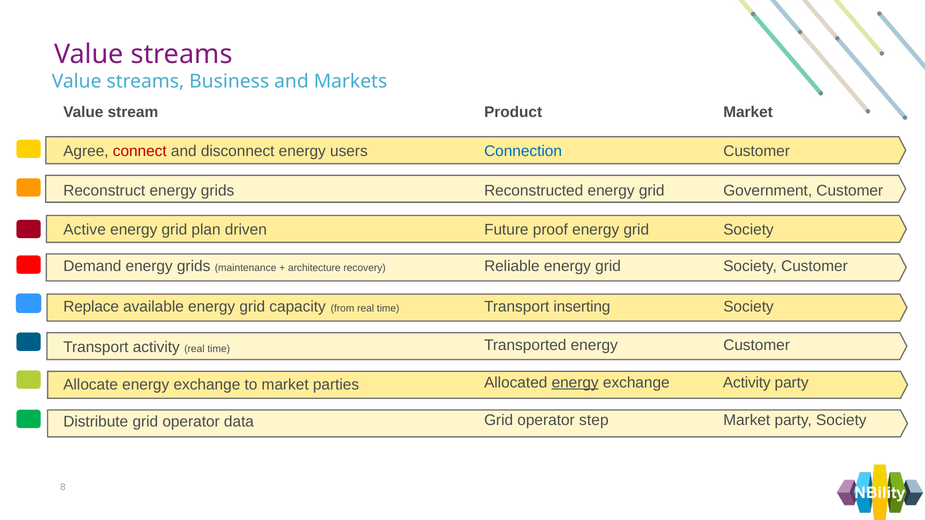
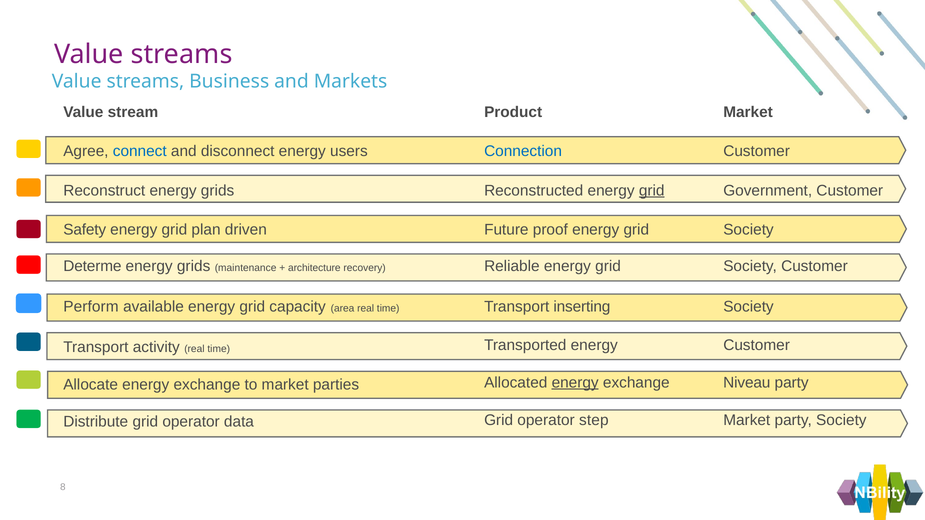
connect colour: red -> blue
grid at (652, 191) underline: none -> present
Active: Active -> Safety
Demand: Demand -> Determe
Replace: Replace -> Perform
from: from -> area
Activity at (747, 383): Activity -> Niveau
